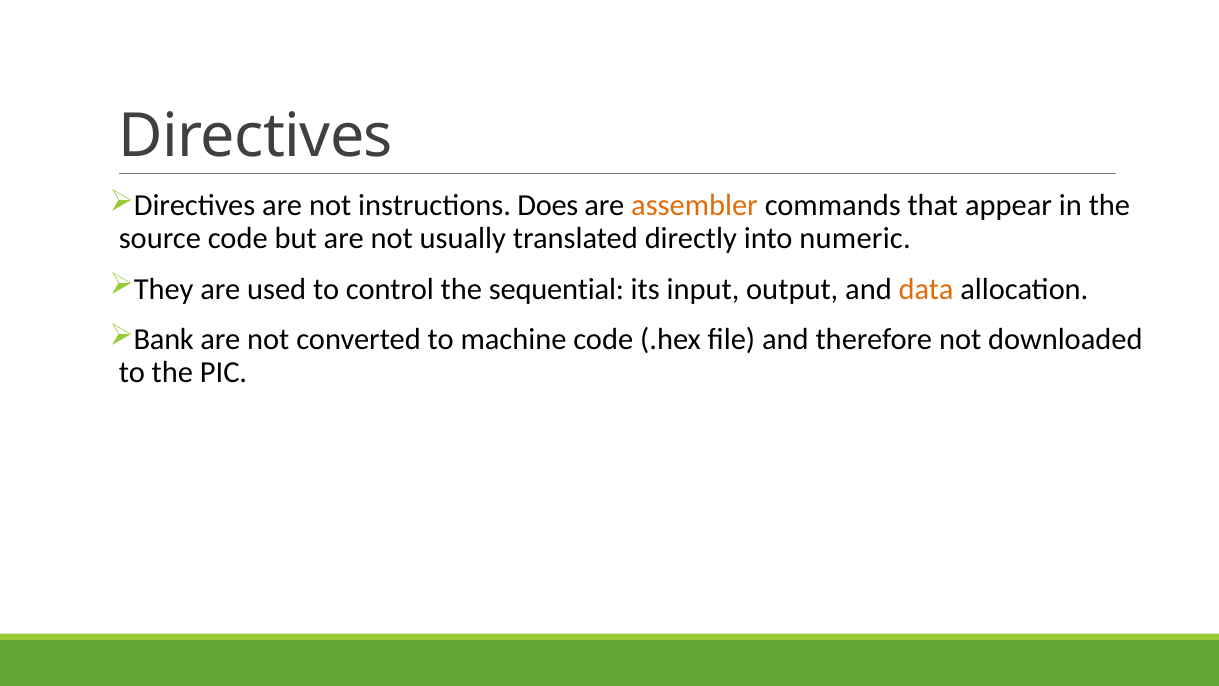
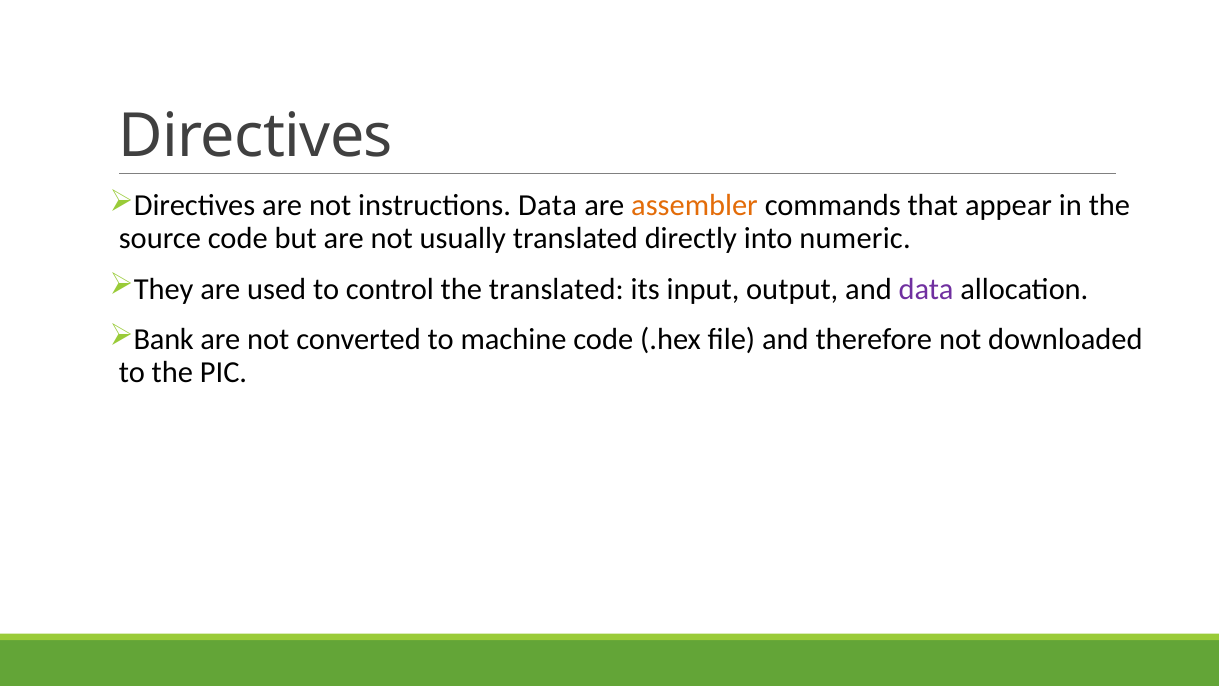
instructions Does: Does -> Data
the sequential: sequential -> translated
data at (926, 289) colour: orange -> purple
